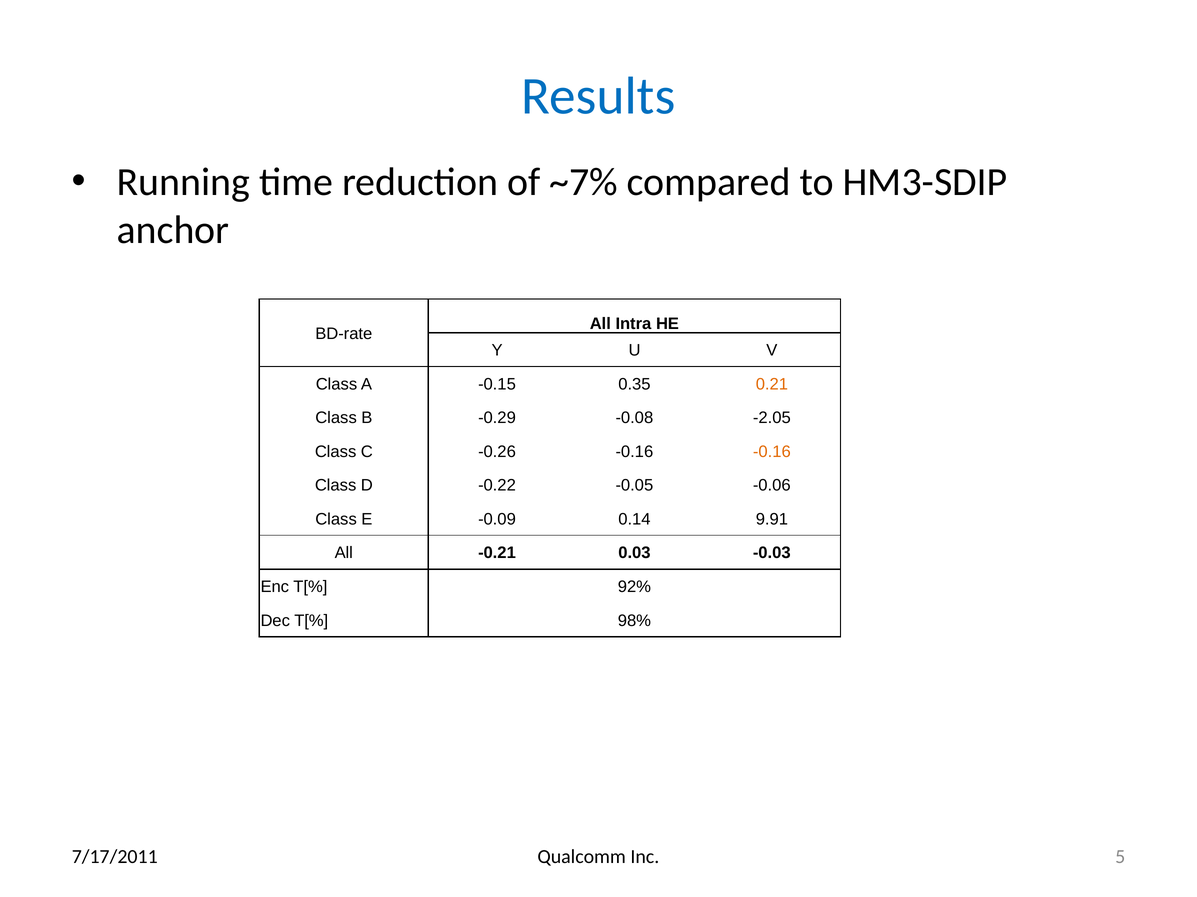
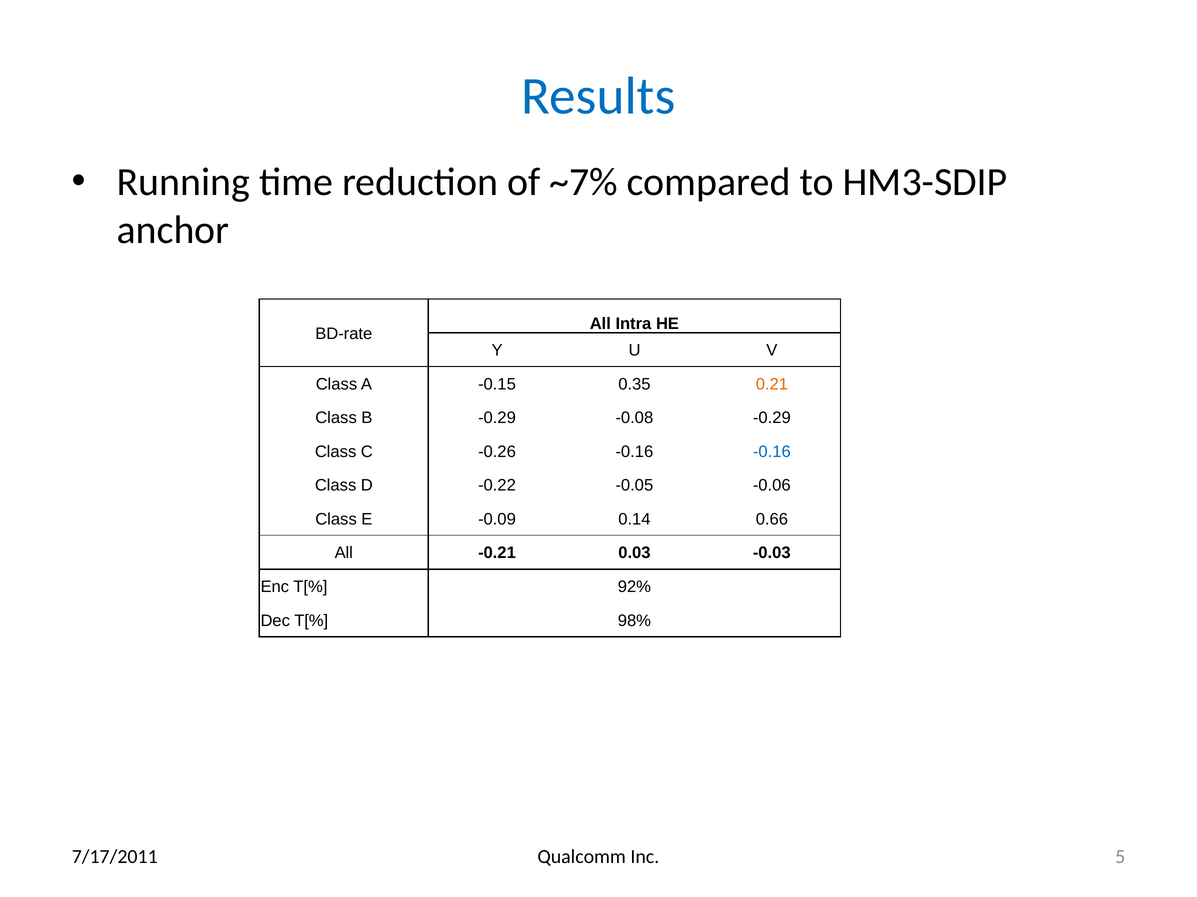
-0.08 -2.05: -2.05 -> -0.29
-0.16 at (772, 452) colour: orange -> blue
9.91: 9.91 -> 0.66
